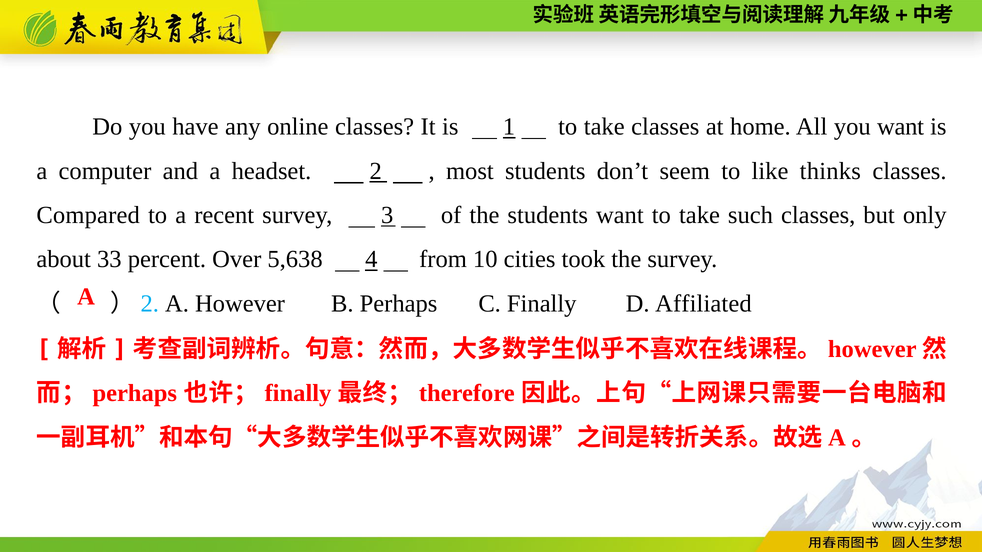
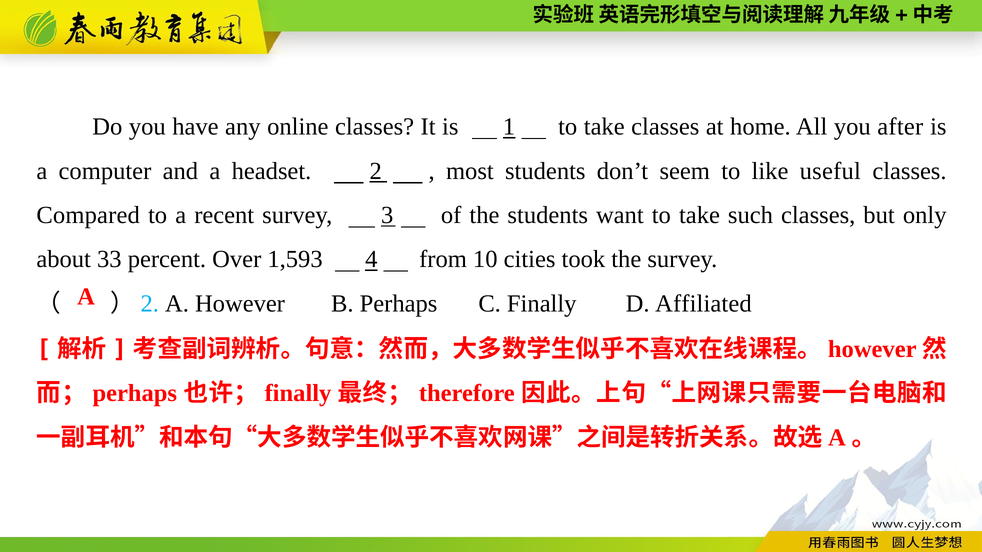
you want: want -> after
thinks: thinks -> useful
5,638: 5,638 -> 1,593
